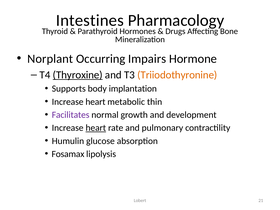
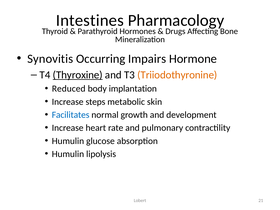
Norplant: Norplant -> Synovitis
Supports: Supports -> Reduced
heart at (95, 102): heart -> steps
thin: thin -> skin
Facilitates colour: purple -> blue
heart at (96, 128) underline: present -> none
Fosamax at (68, 154): Fosamax -> Humulin
